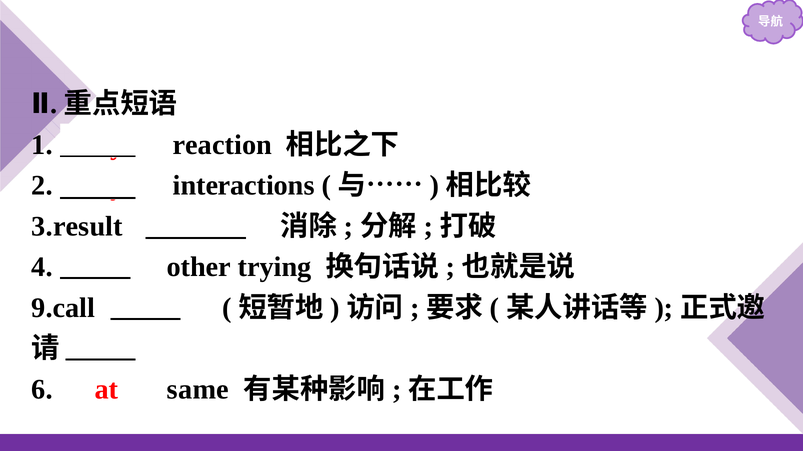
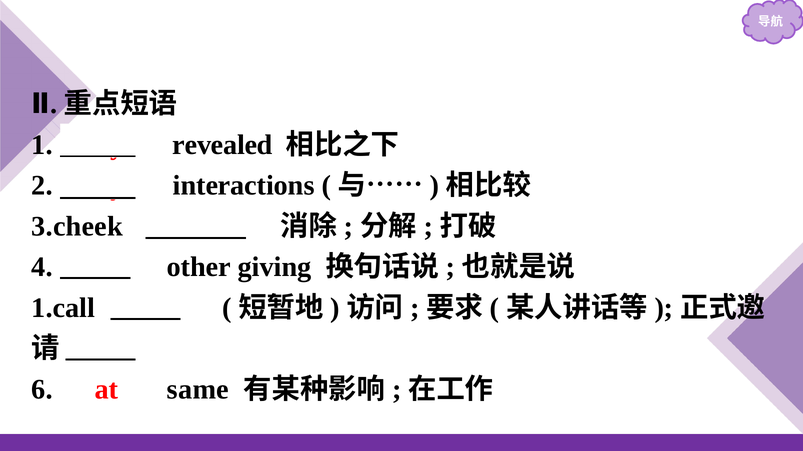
reaction: reaction -> revealed
3.result: 3.result -> 3.cheek
trying: trying -> giving
9.call: 9.call -> 1.call
